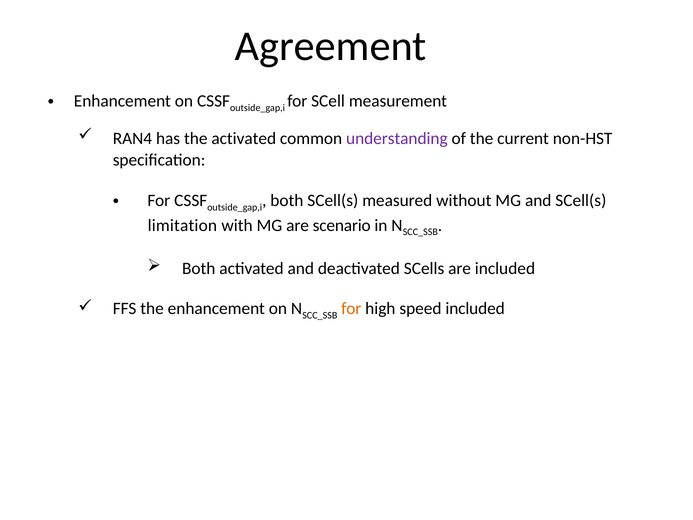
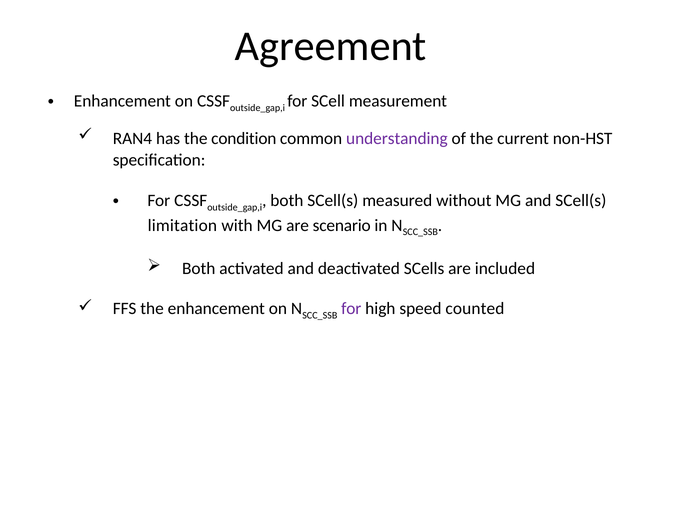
the activated: activated -> condition
for at (351, 308) colour: orange -> purple
speed included: included -> counted
